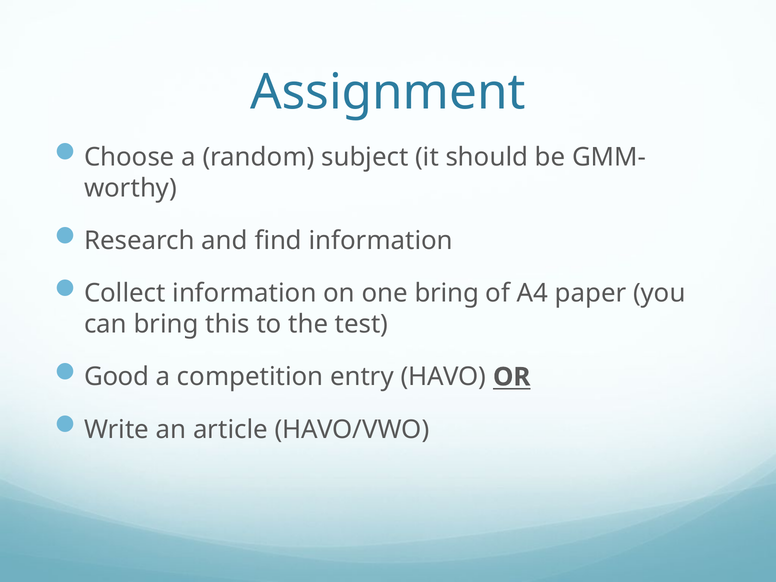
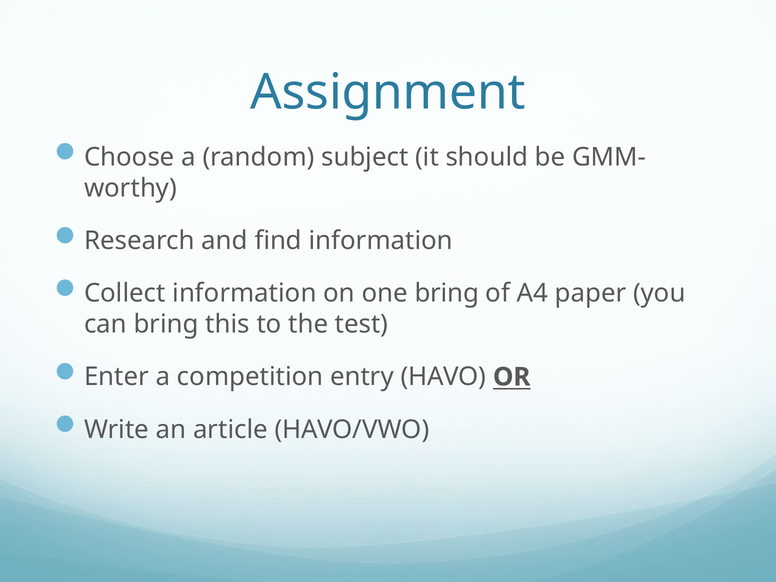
Good: Good -> Enter
